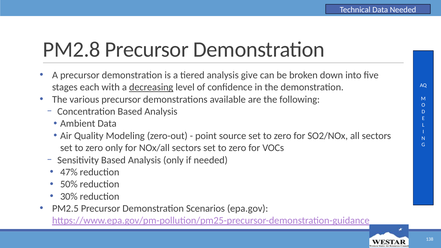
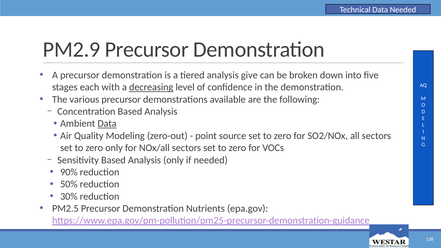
PM2.8: PM2.8 -> PM2.9
Data at (107, 124) underline: none -> present
47%: 47% -> 90%
Scenarios: Scenarios -> Nutrients
